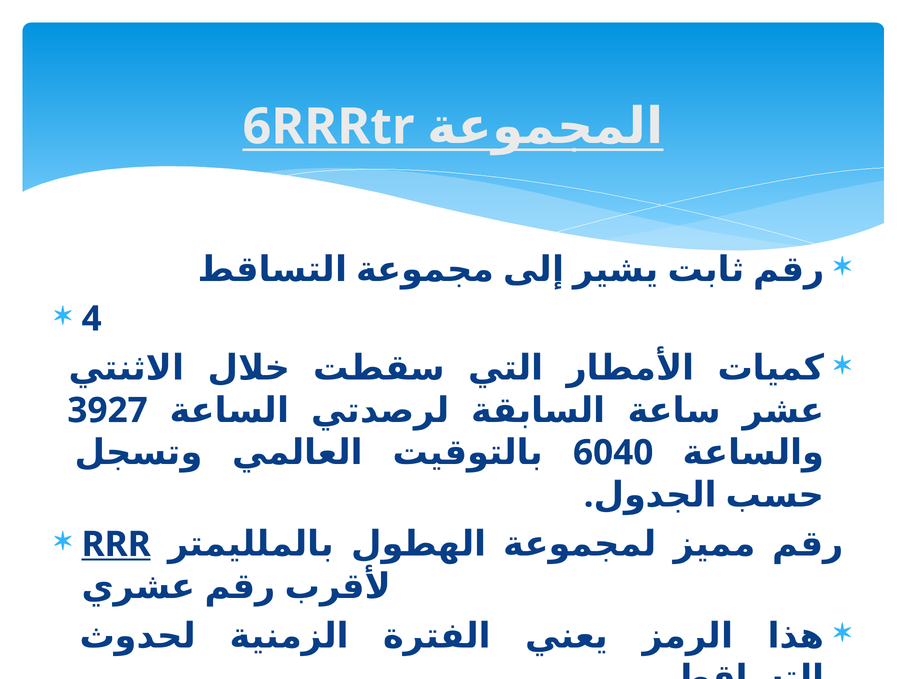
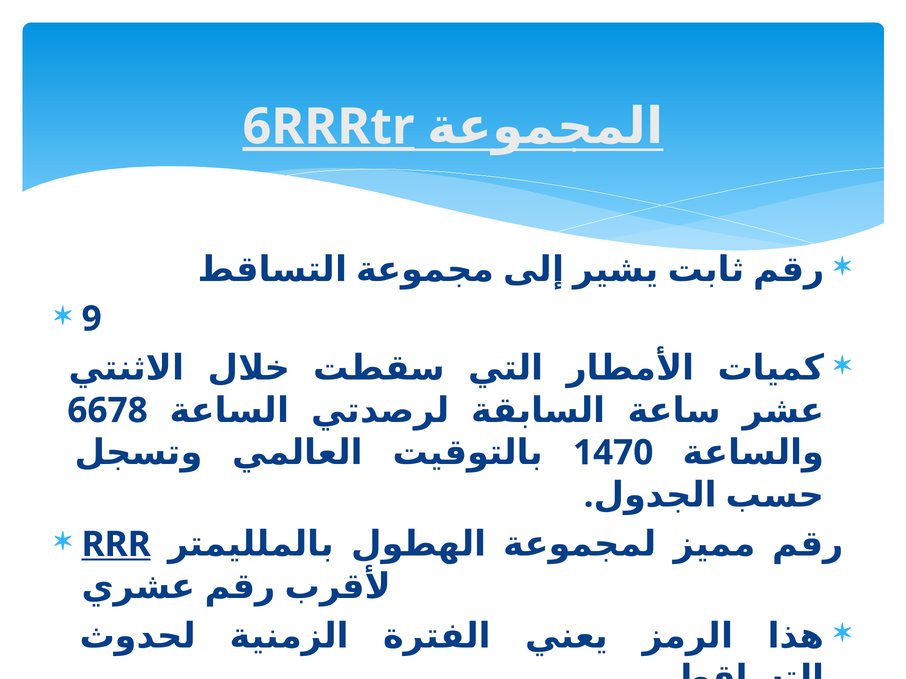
6RRRtr underline: none -> present
4: 4 -> 9
3927: 3927 -> 6678
6040: 6040 -> 1470
